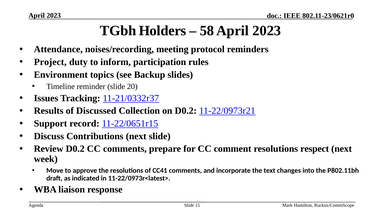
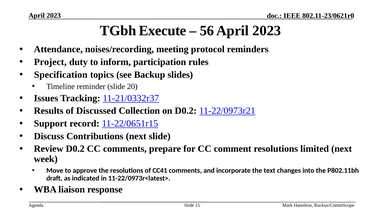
Holders: Holders -> Execute
58: 58 -> 56
Environment: Environment -> Specification
respect: respect -> limited
